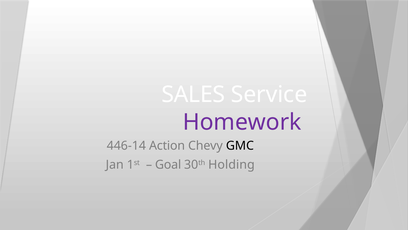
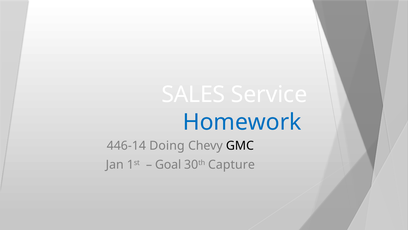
Homework colour: purple -> blue
Action: Action -> Doing
Holding: Holding -> Capture
